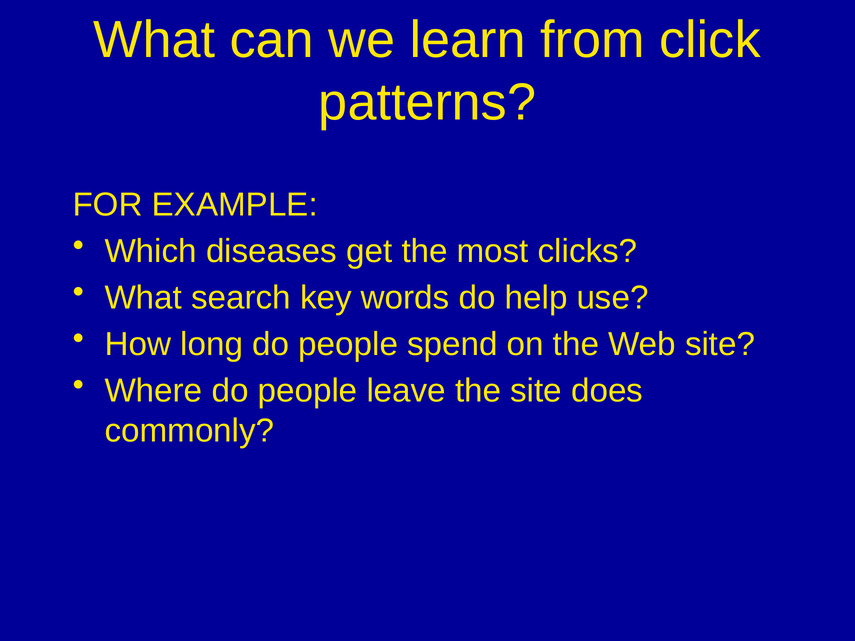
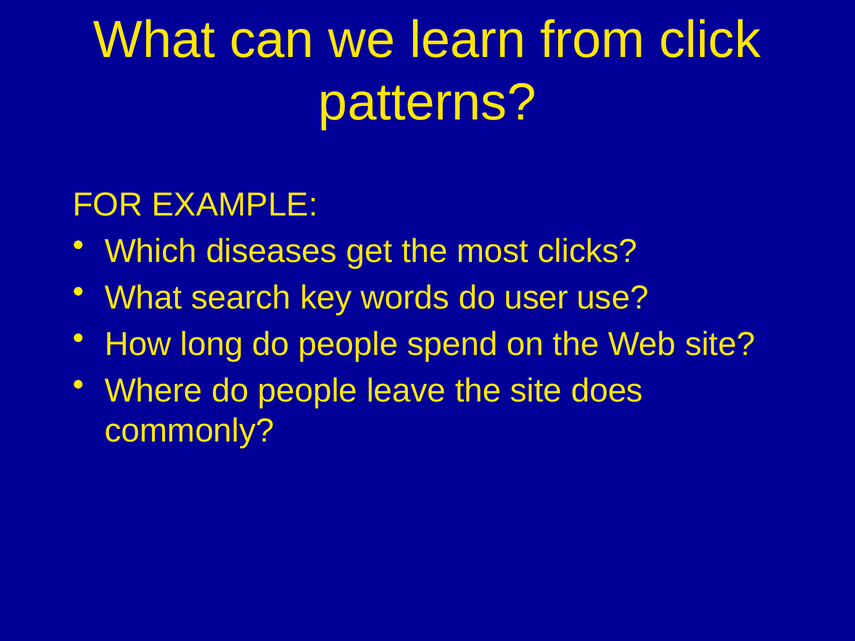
help: help -> user
